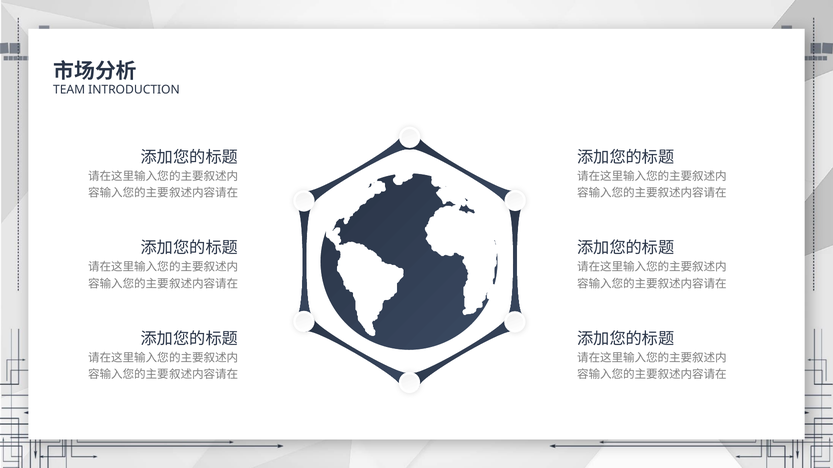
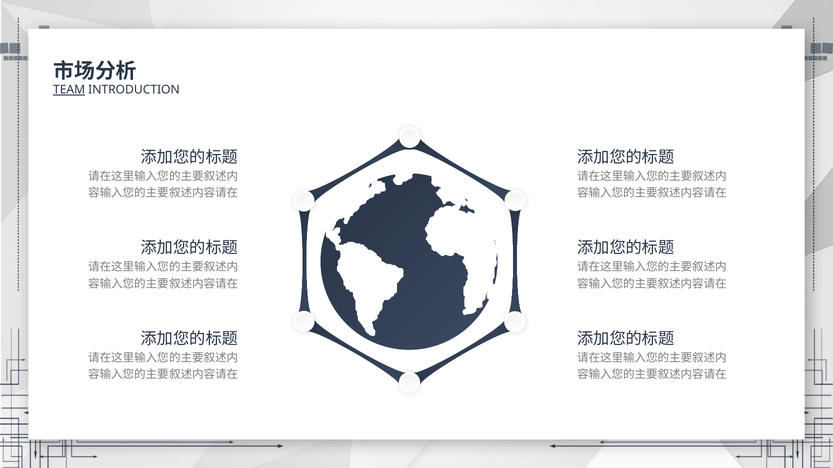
TEAM underline: none -> present
